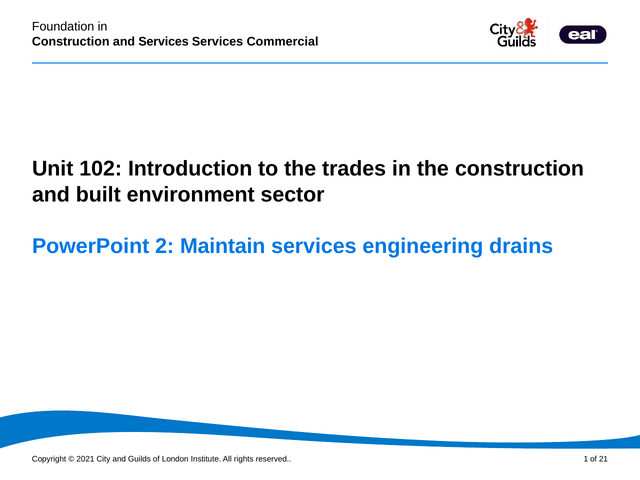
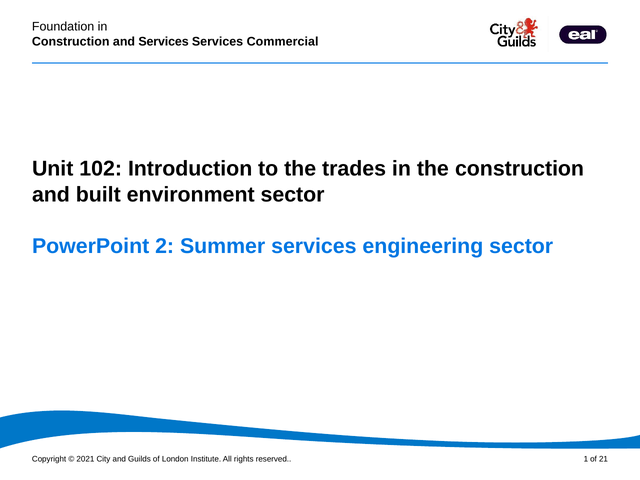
Maintain: Maintain -> Summer
engineering drains: drains -> sector
